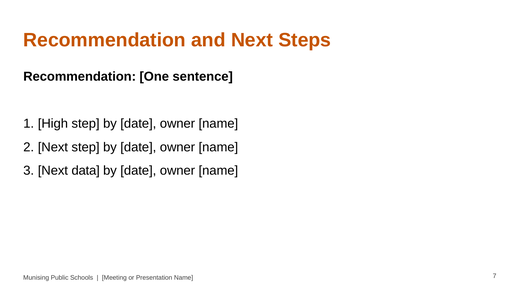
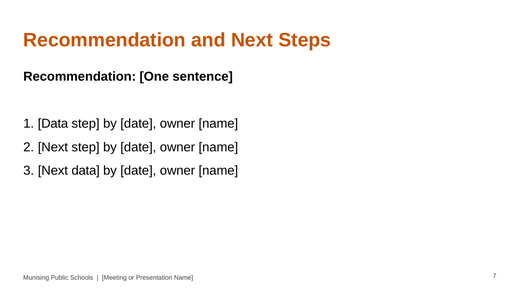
High at (53, 124): High -> Data
